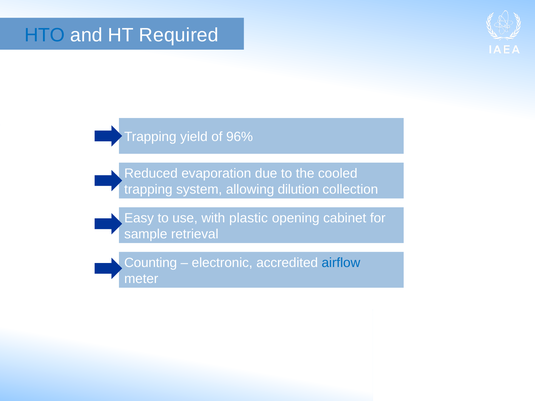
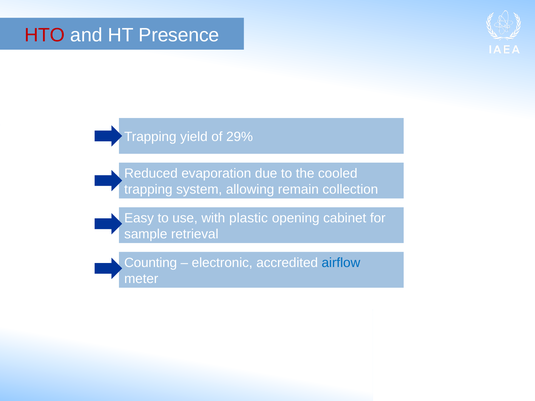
HTO colour: blue -> red
Required: Required -> Presence
96%: 96% -> 29%
dilution: dilution -> remain
